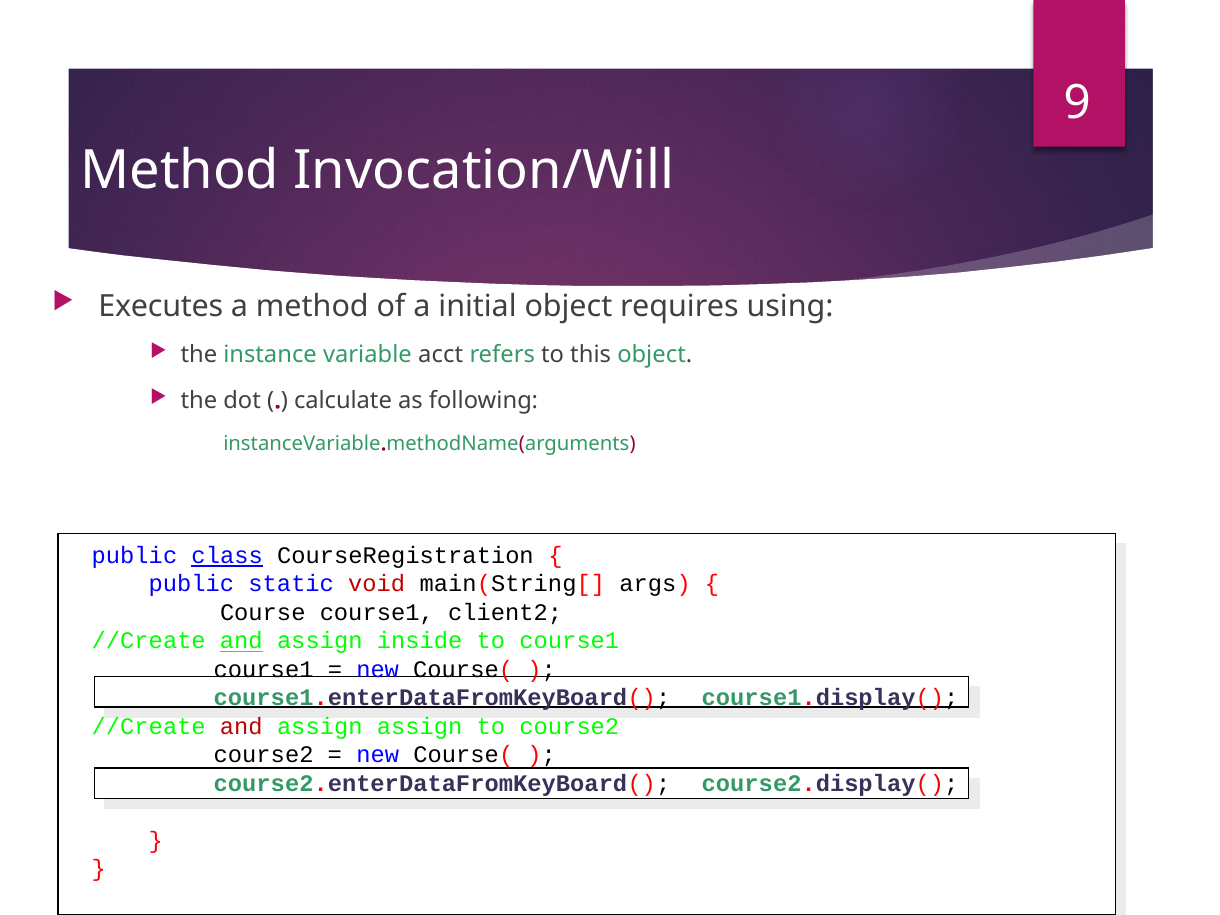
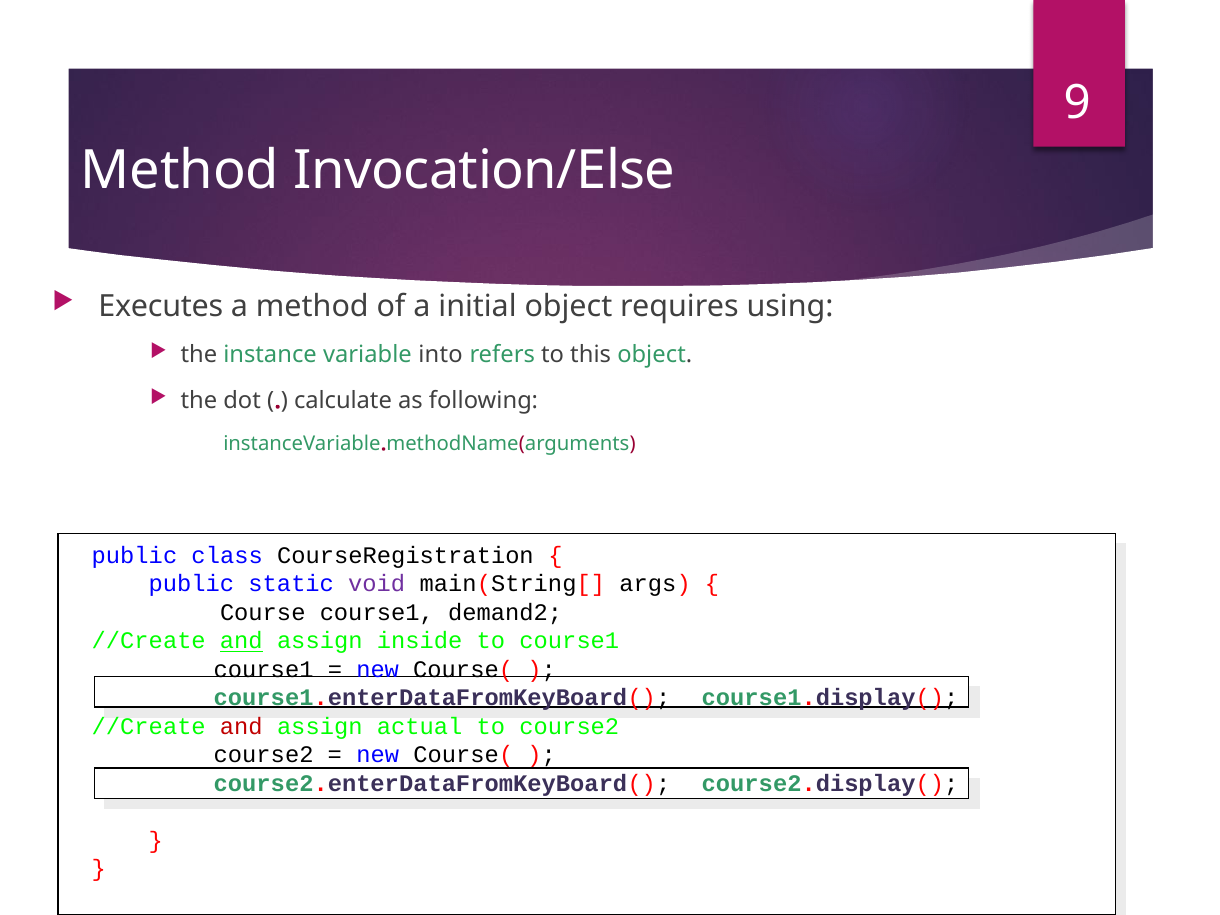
Invocation/Will: Invocation/Will -> Invocation/Else
acct: acct -> into
class underline: present -> none
void colour: red -> purple
client2: client2 -> demand2
assign assign: assign -> actual
